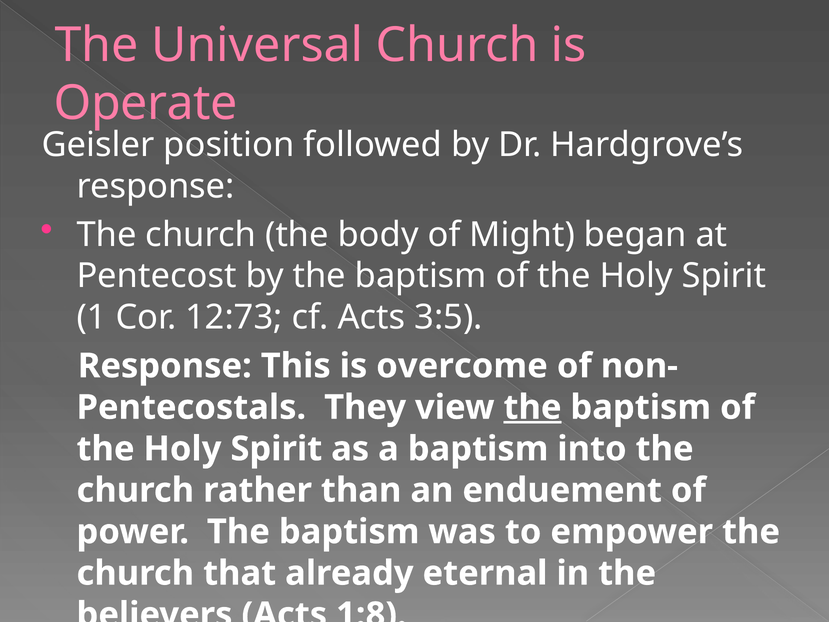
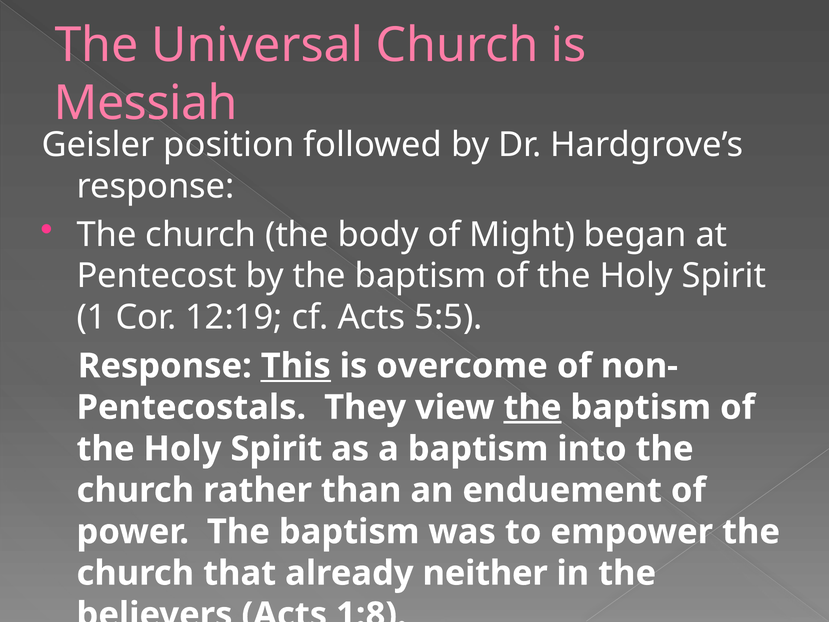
Operate: Operate -> Messiah
12:73: 12:73 -> 12:19
3:5: 3:5 -> 5:5
This underline: none -> present
eternal: eternal -> neither
